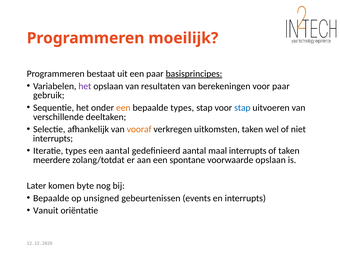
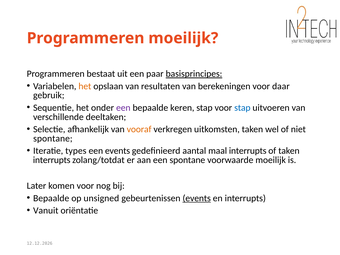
het at (85, 86) colour: purple -> orange
voor paar: paar -> daar
een at (123, 108) colour: orange -> purple
bepaalde types: types -> keren
interrupts at (53, 138): interrupts -> spontane
een aantal: aantal -> events
meerdere at (52, 160): meerdere -> interrupts
voorwaarde opslaan: opslaan -> moeilijk
komen byte: byte -> voor
events at (197, 198) underline: none -> present
